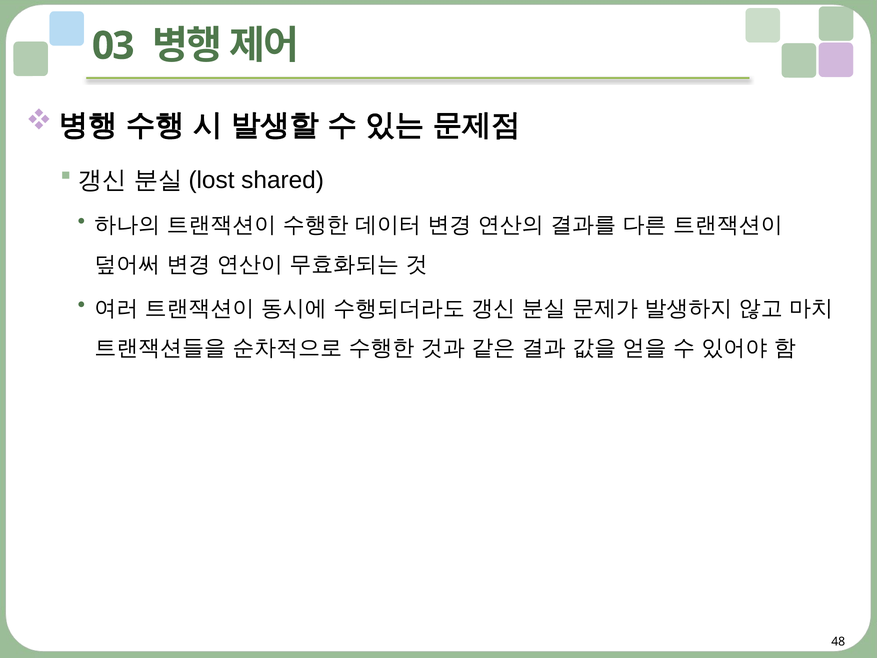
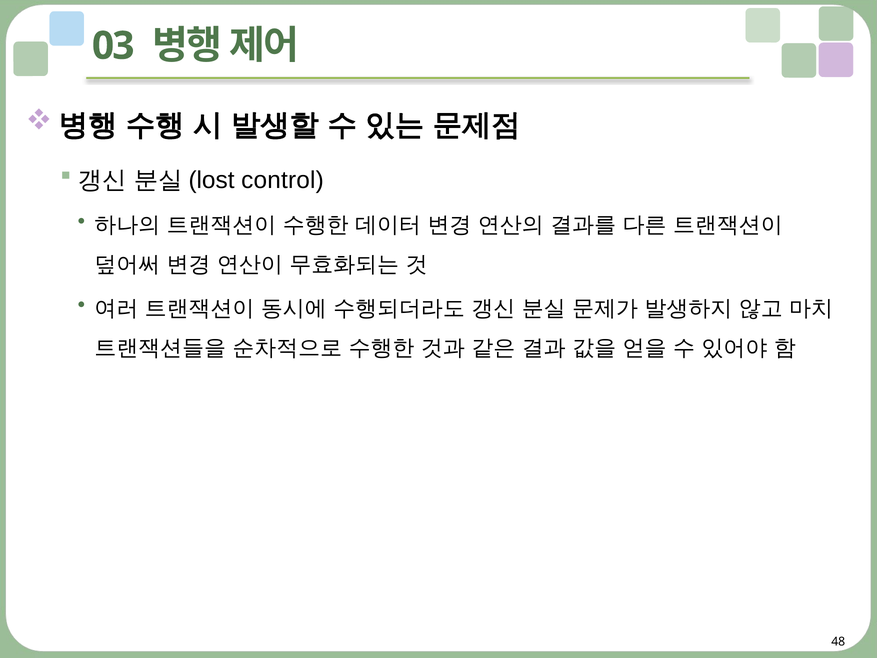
shared: shared -> control
